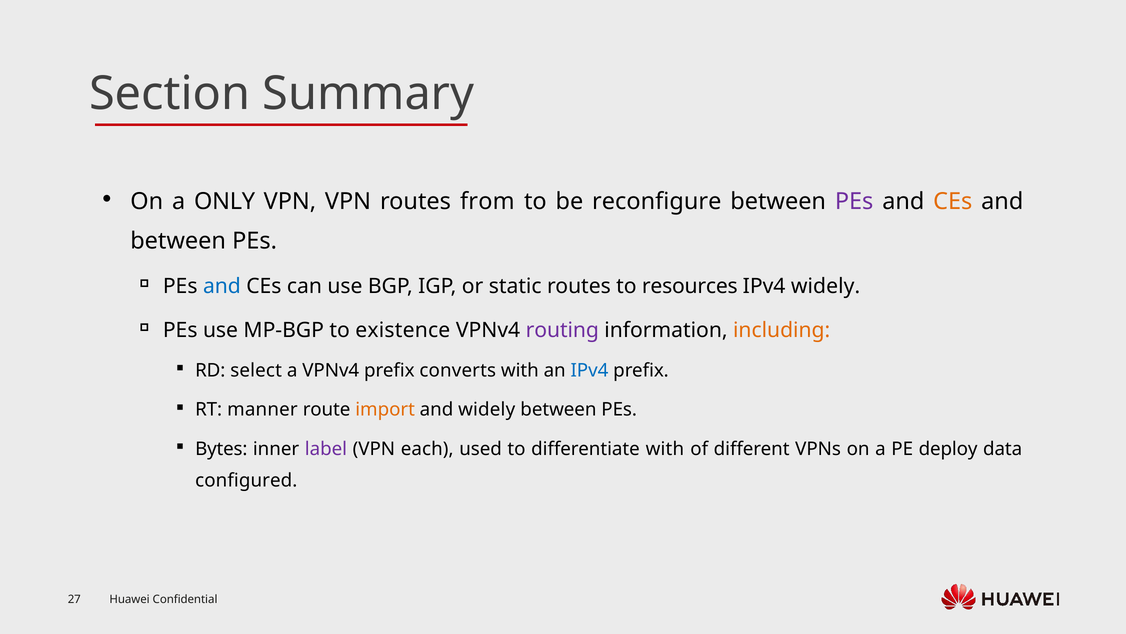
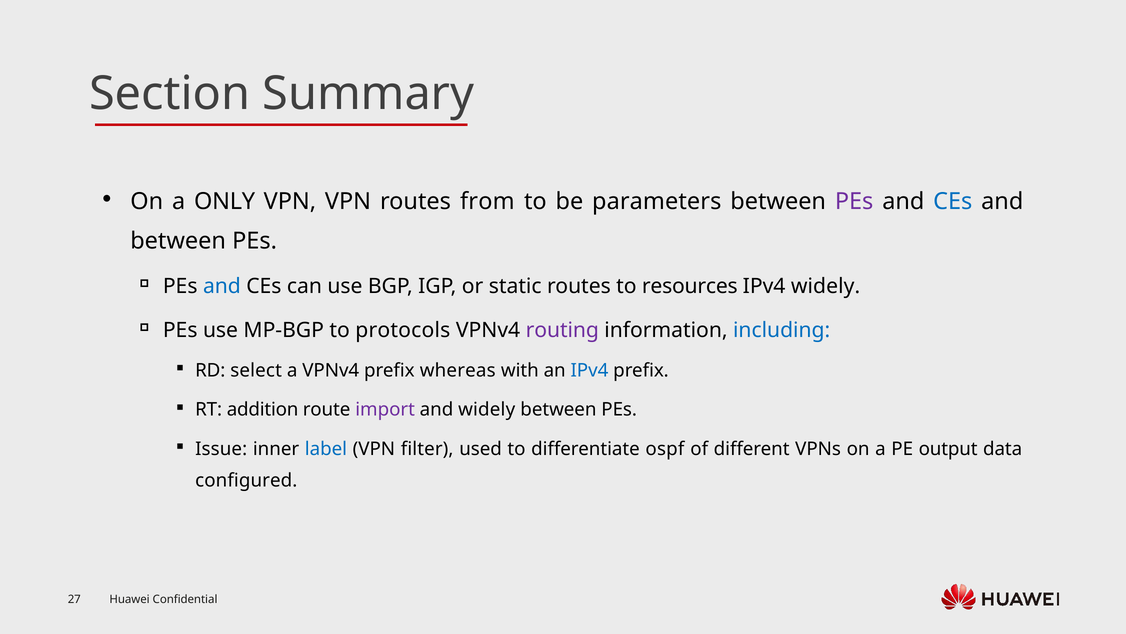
reconfigure: reconfigure -> parameters
CEs at (953, 201) colour: orange -> blue
existence: existence -> protocols
including colour: orange -> blue
converts: converts -> whereas
manner: manner -> addition
import colour: orange -> purple
Bytes: Bytes -> Issue
label colour: purple -> blue
each: each -> filter
differentiate with: with -> ospf
deploy: deploy -> output
